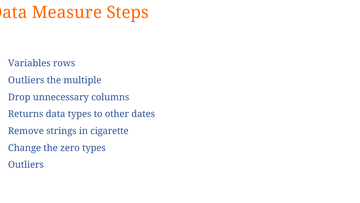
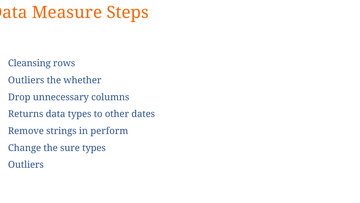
Variables: Variables -> Cleansing
multiple: multiple -> whether
cigarette: cigarette -> perform
zero: zero -> sure
